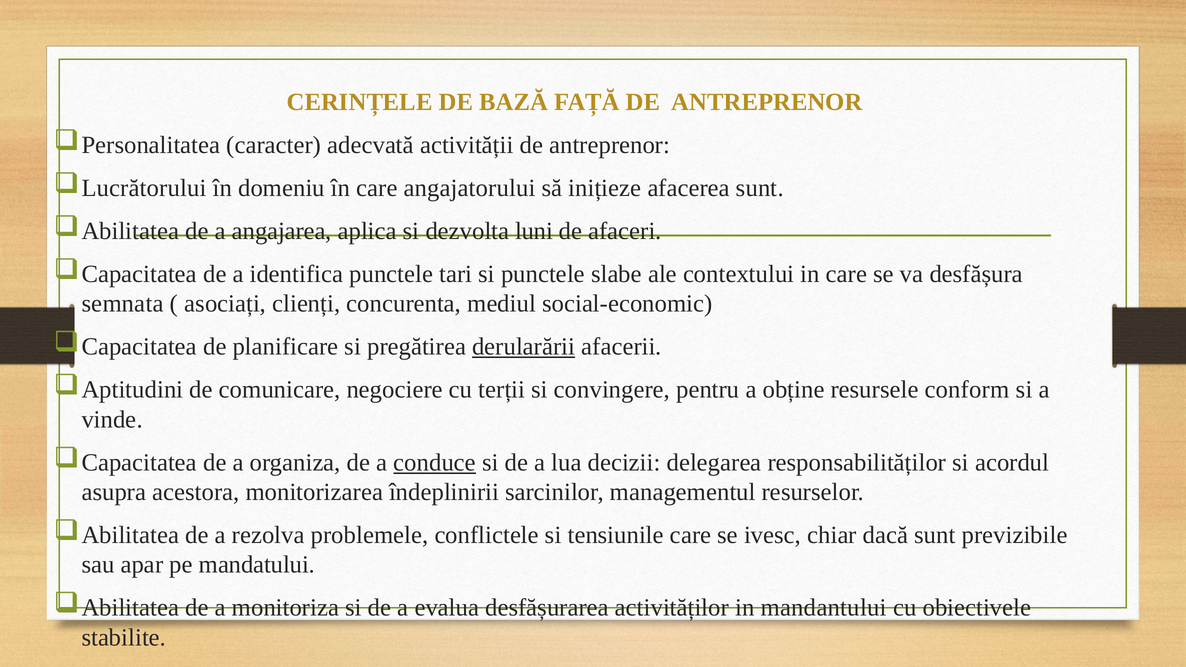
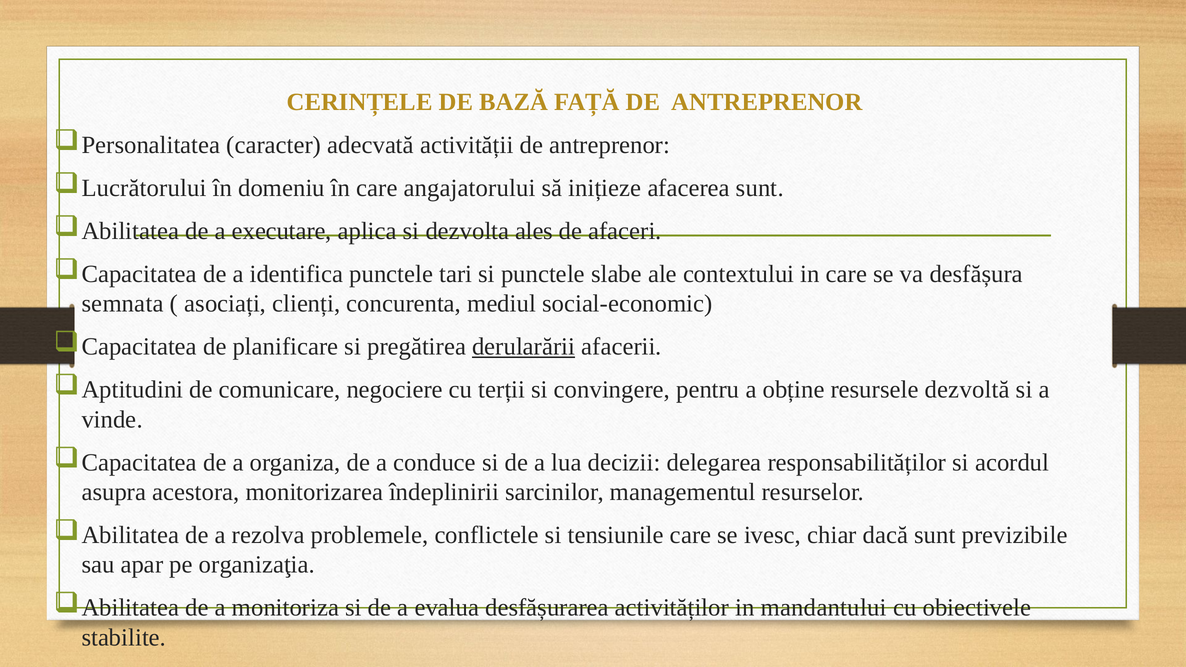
angajarea: angajarea -> executare
luni: luni -> ales
conform: conform -> dezvoltă
conduce underline: present -> none
mandatului: mandatului -> organizaţia
